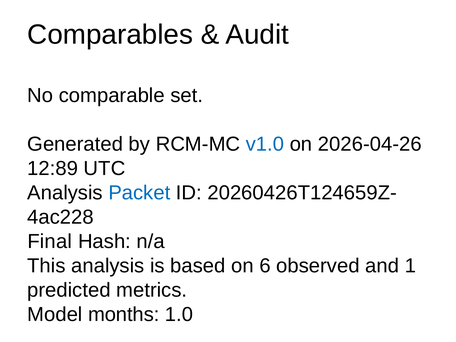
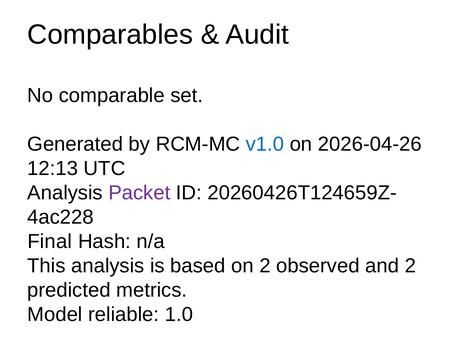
12:89: 12:89 -> 12:13
Packet colour: blue -> purple
on 6: 6 -> 2
and 1: 1 -> 2
months: months -> reliable
